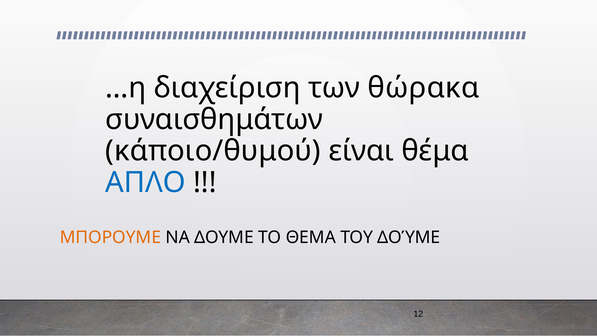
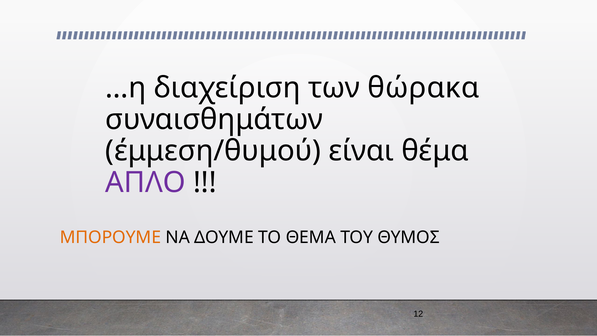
κάποιο/θυμού: κάποιο/θυμού -> έμμεση/θυμού
ΑΠΛΟ colour: blue -> purple
ΔΟΎΜΕ: ΔΟΎΜΕ -> ΘΥΜΟΣ
